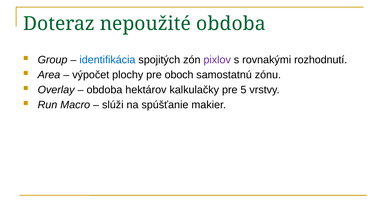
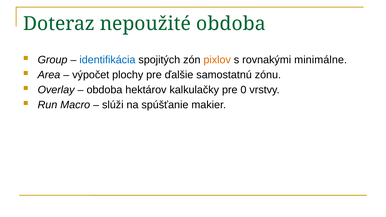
pixlov colour: purple -> orange
rozhodnutí: rozhodnutí -> minimálne
oboch: oboch -> ďalšie
5: 5 -> 0
